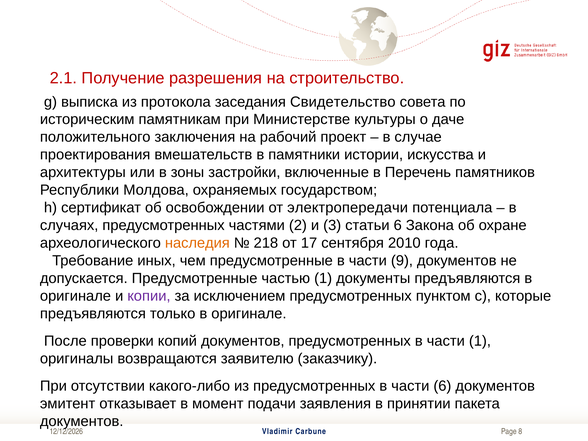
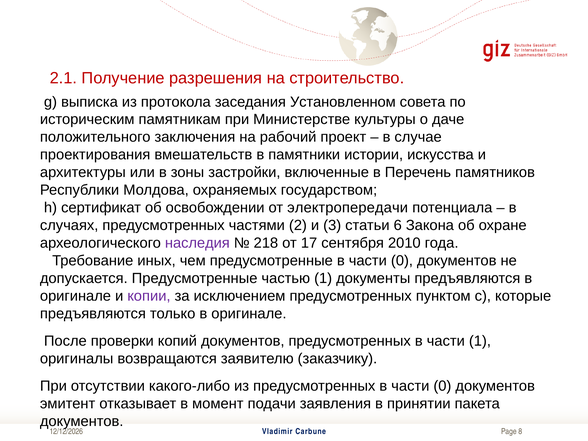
Свидетельство: Свидетельство -> Установленном
наследия colour: orange -> purple
предусмотренные в части 9: 9 -> 0
предусмотренных в части 6: 6 -> 0
